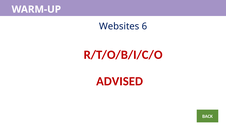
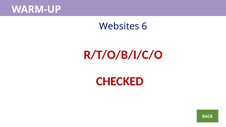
ADVISED: ADVISED -> CHECKED
